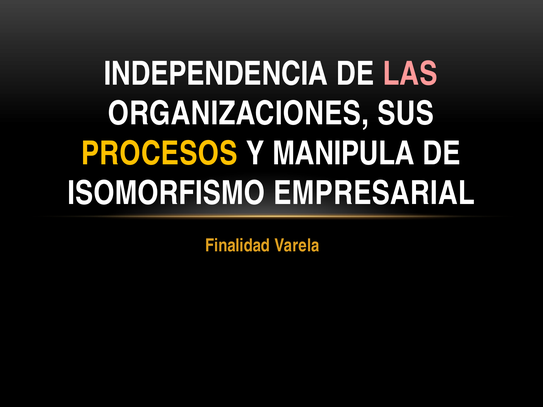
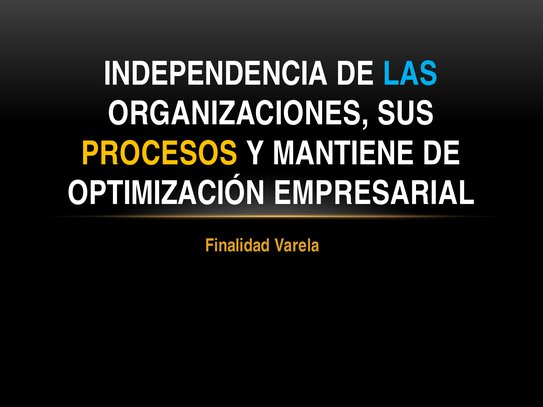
LAS colour: pink -> light blue
MANIPULA: MANIPULA -> MANTIENE
ISOMORFISMO: ISOMORFISMO -> OPTIMIZACIÓN
